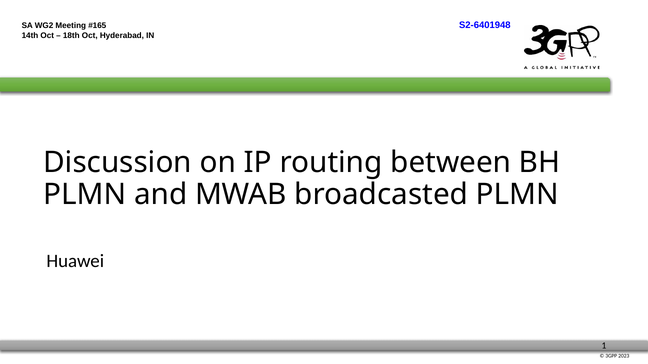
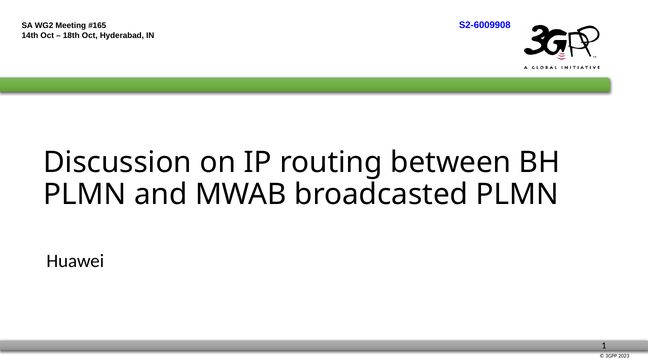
S2-6401948: S2-6401948 -> S2-6009908
